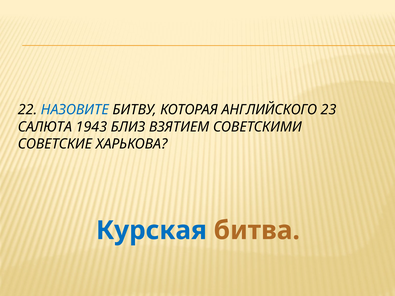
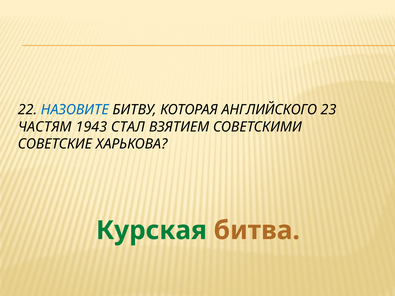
САЛЮТА: САЛЮТА -> ЧАСТЯМ
БЛИЗ: БЛИЗ -> СТАЛ
Курская colour: blue -> green
